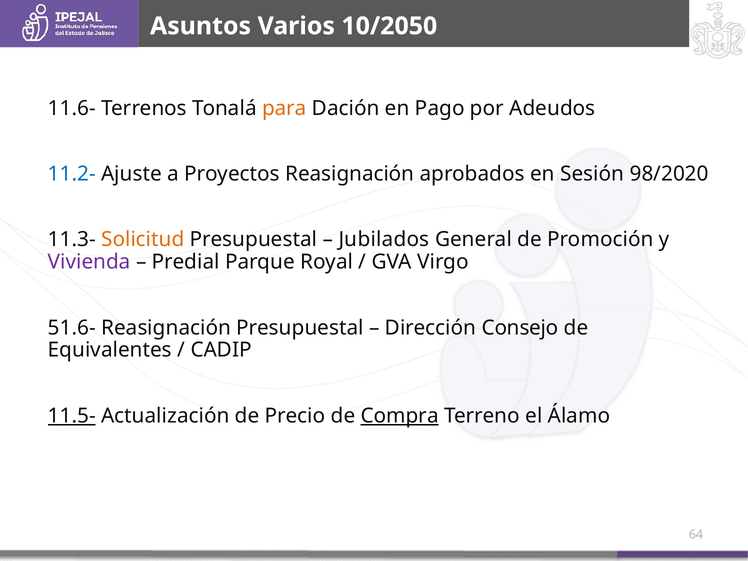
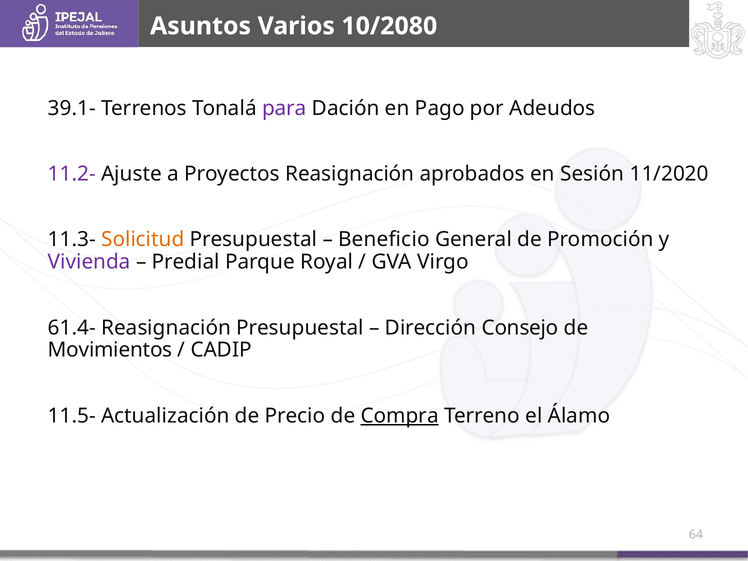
10/2050: 10/2050 -> 10/2080
11.6-: 11.6- -> 39.1-
para colour: orange -> purple
11.2- colour: blue -> purple
98/2020: 98/2020 -> 11/2020
Jubilados: Jubilados -> Beneficio
51.6-: 51.6- -> 61.4-
Equivalentes: Equivalentes -> Movimientos
11.5- underline: present -> none
